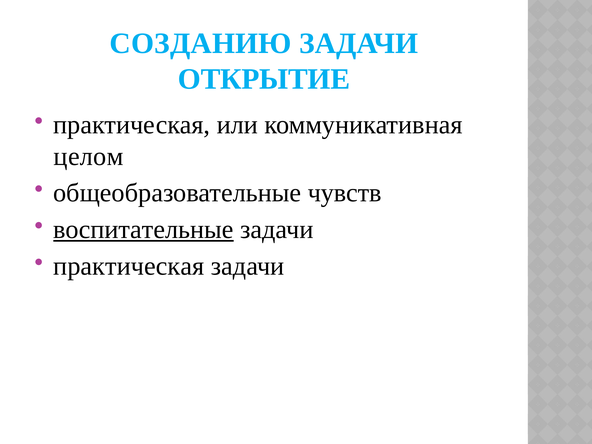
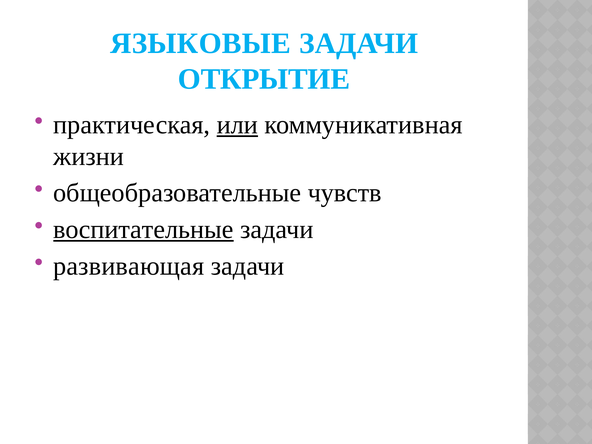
СОЗДАНИЮ: СОЗДАНИЮ -> ЯЗЫКОВЫЕ
или underline: none -> present
целом: целом -> жизни
практическая at (129, 266): практическая -> развивающая
